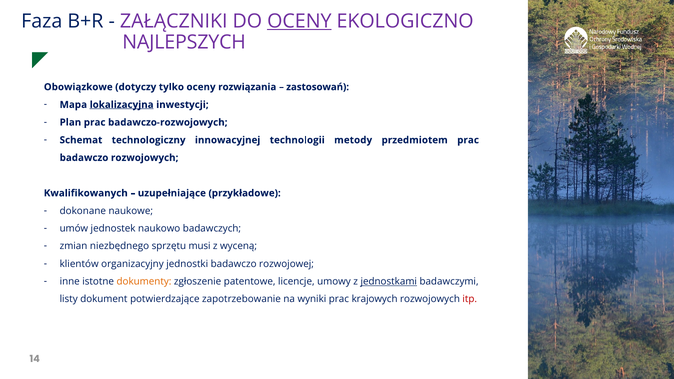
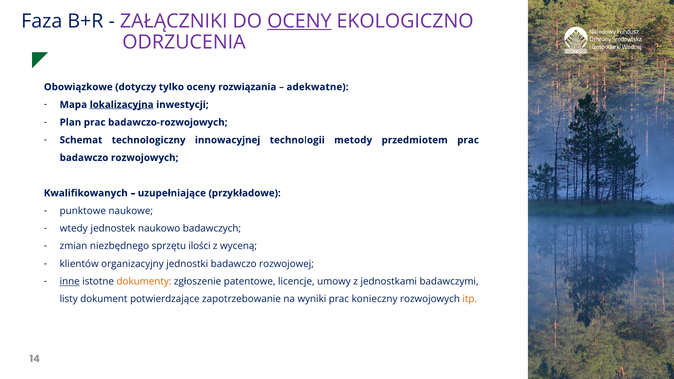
NAJLEPSZYCH: NAJLEPSZYCH -> ODRZUCENIA
zastosowań: zastosowań -> adekwatne
dokonane: dokonane -> punktowe
umów: umów -> wtedy
musi: musi -> ilości
inne underline: none -> present
jednostkami underline: present -> none
krajowych: krajowych -> konieczny
itp colour: red -> orange
